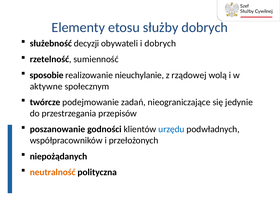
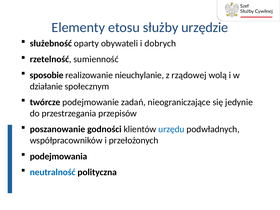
służby dobrych: dobrych -> urzędzie
decyzji: decyzji -> oparty
aktywne: aktywne -> działanie
niepożądanych: niepożądanych -> podejmowania
neutralność colour: orange -> blue
